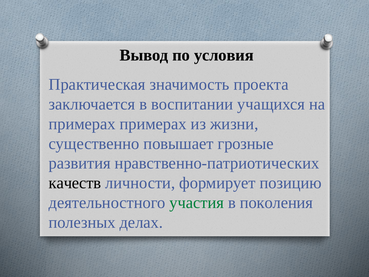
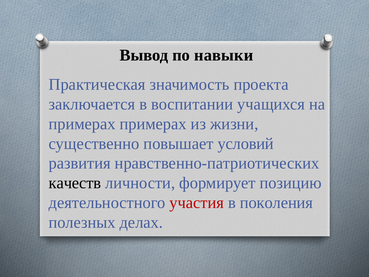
условия: условия -> навыки
грозные: грозные -> условий
участия colour: green -> red
